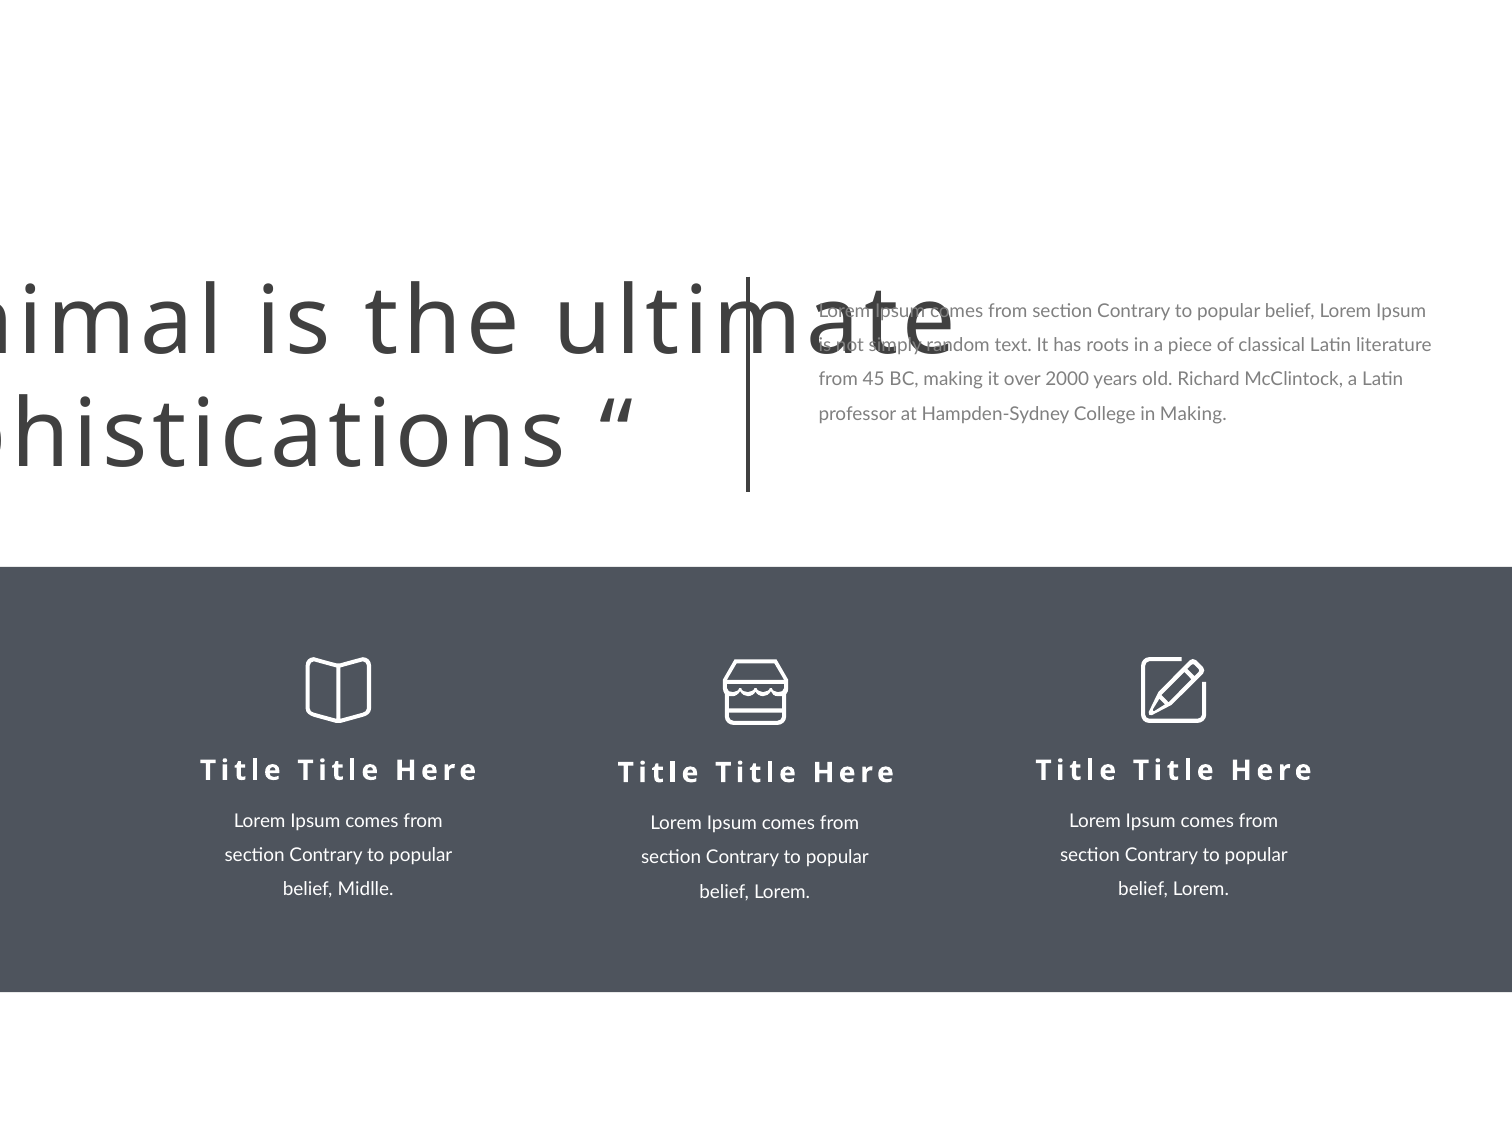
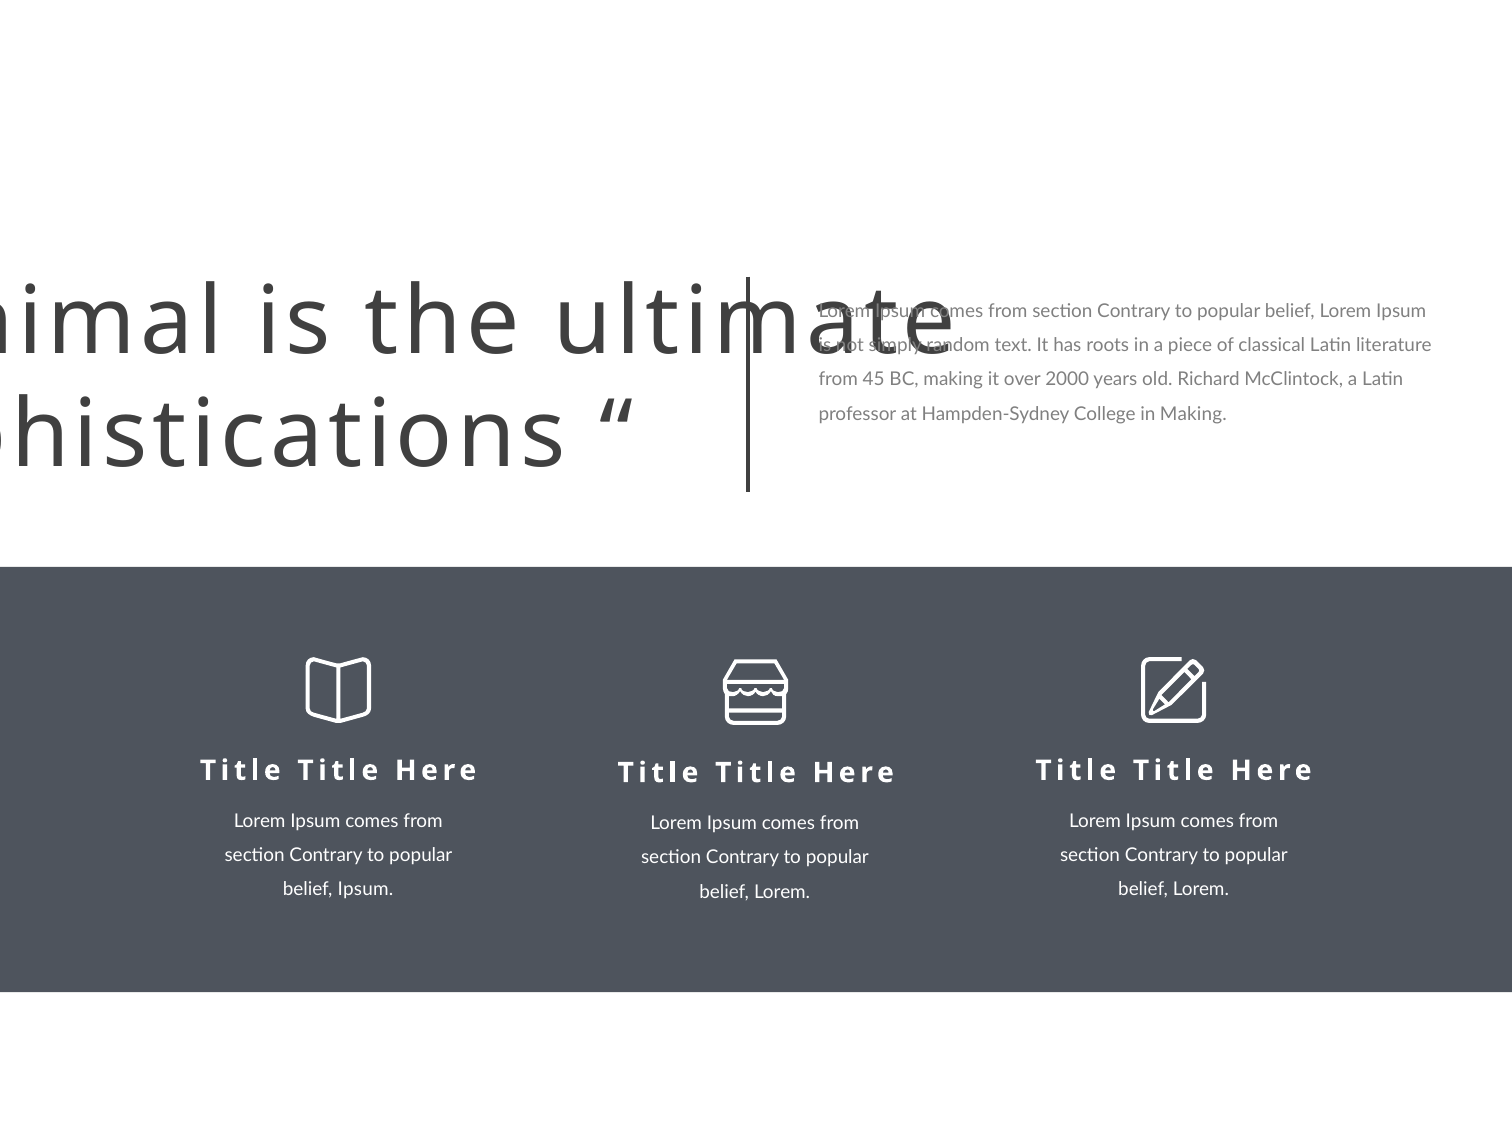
belief Midlle: Midlle -> Ipsum
